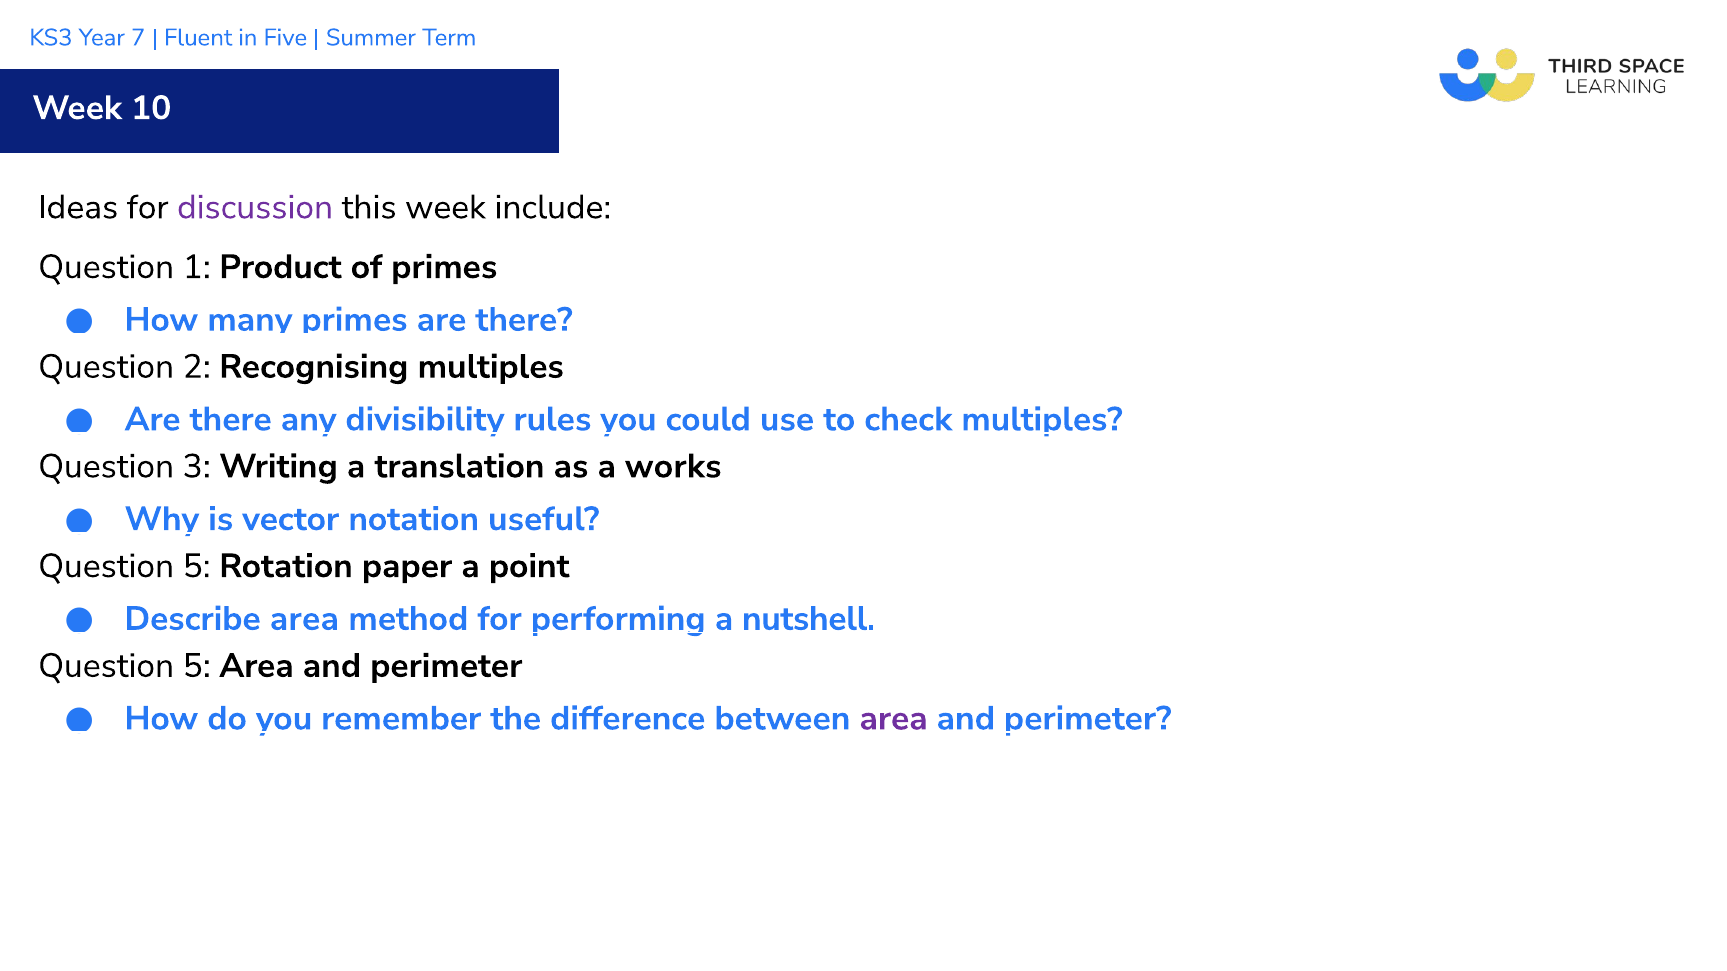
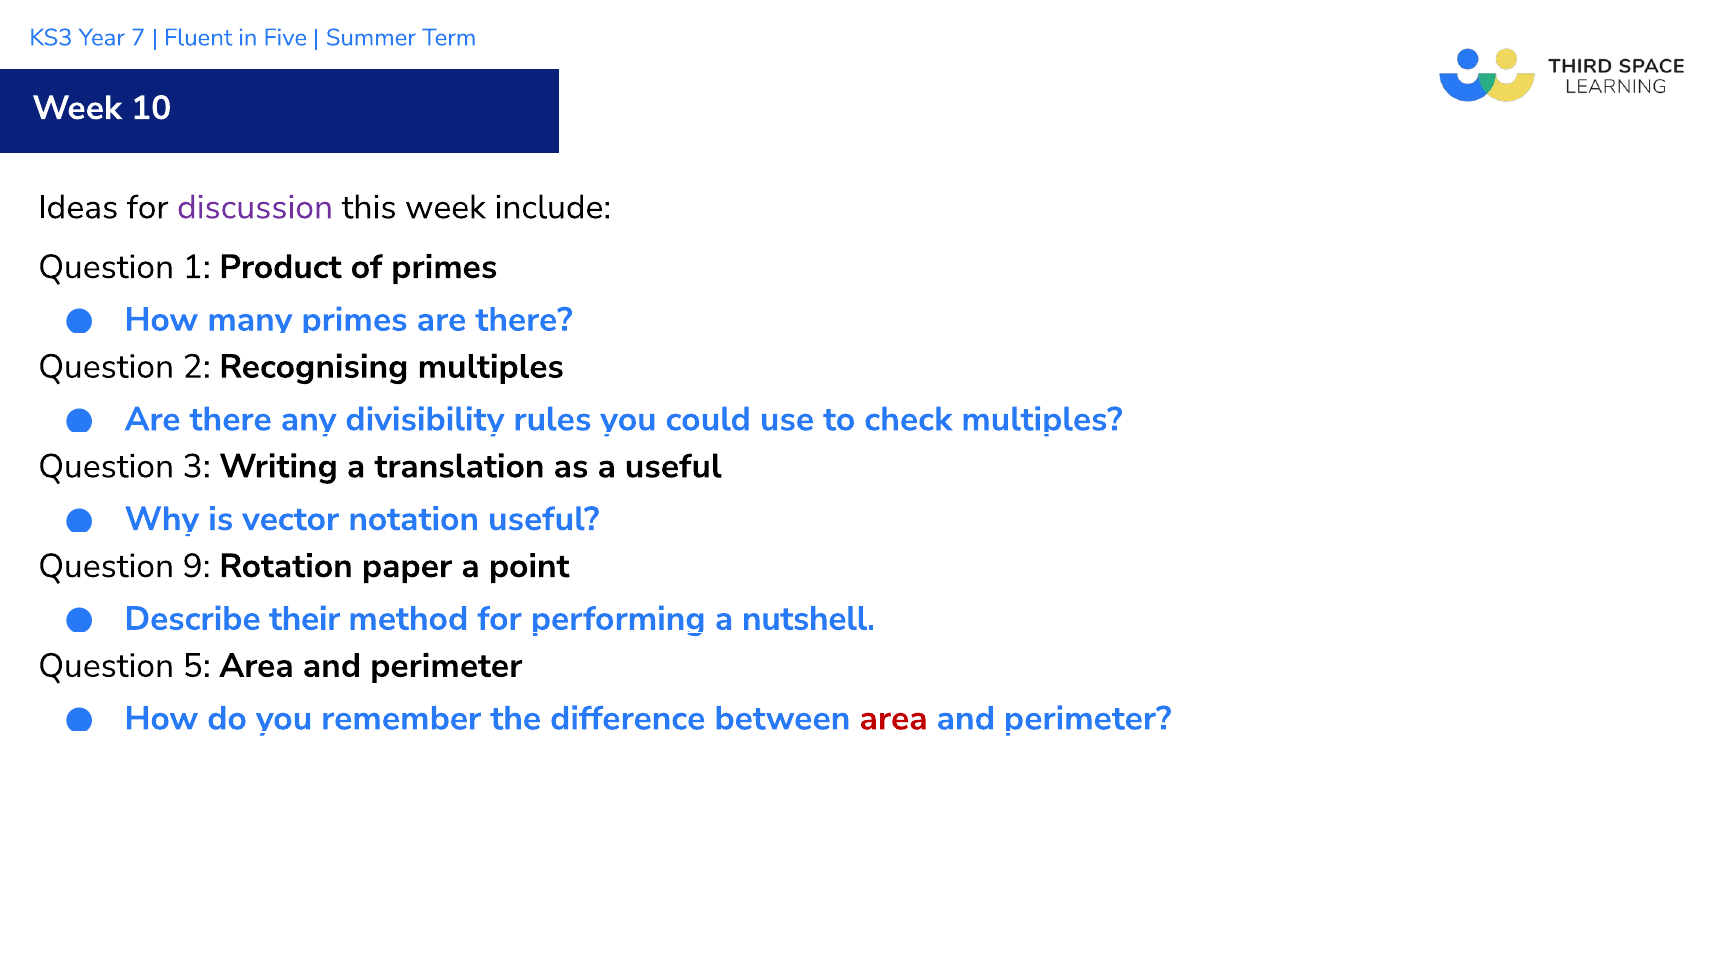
a works: works -> useful
5 at (197, 566): 5 -> 9
Describe area: area -> their
area at (894, 719) colour: purple -> red
